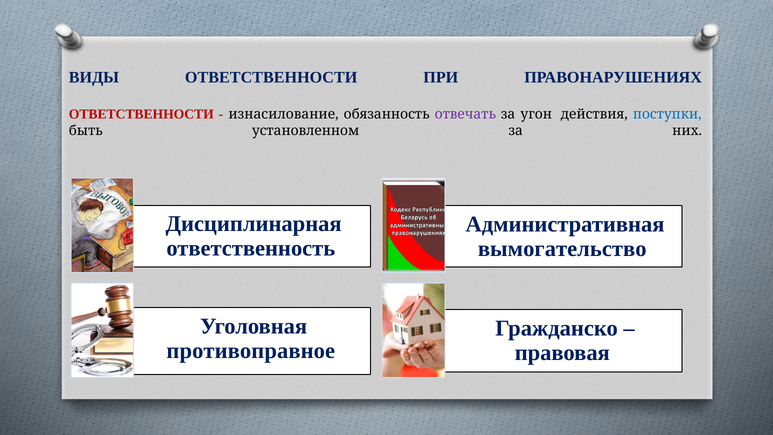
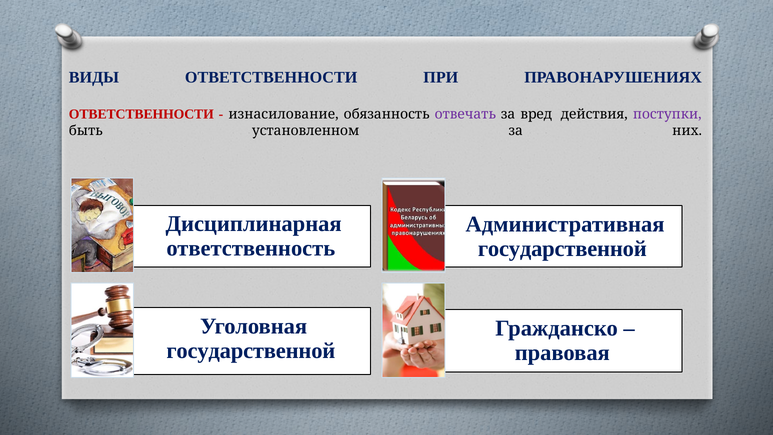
угон: угон -> вред
поступки colour: blue -> purple
вымогательство at (562, 249): вымогательство -> государственной
противоправное at (251, 351): противоправное -> государственной
